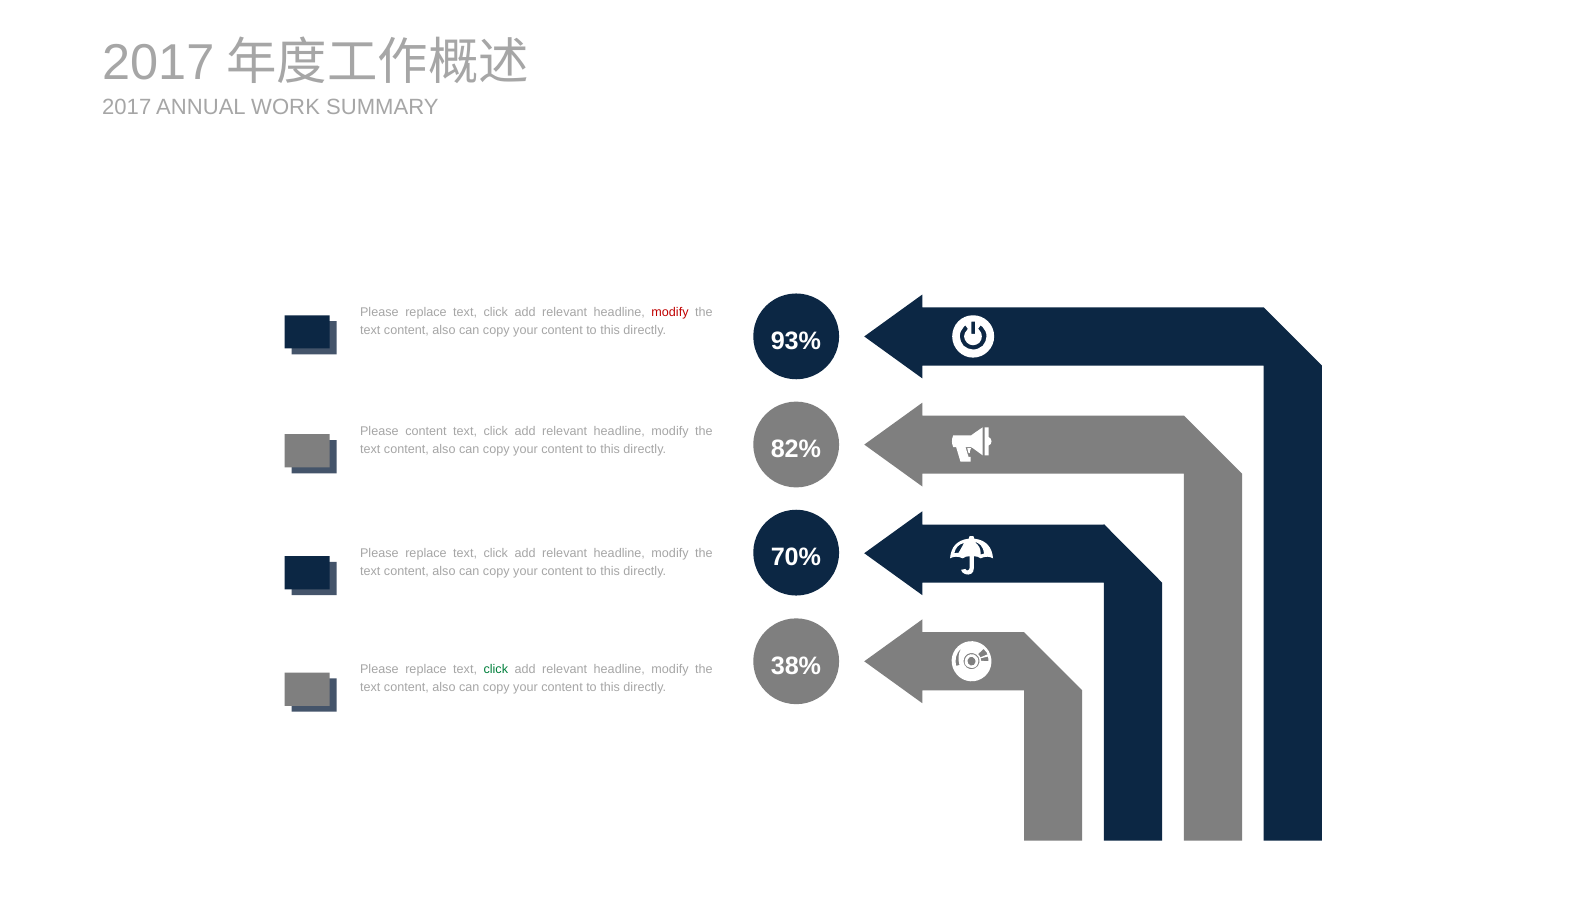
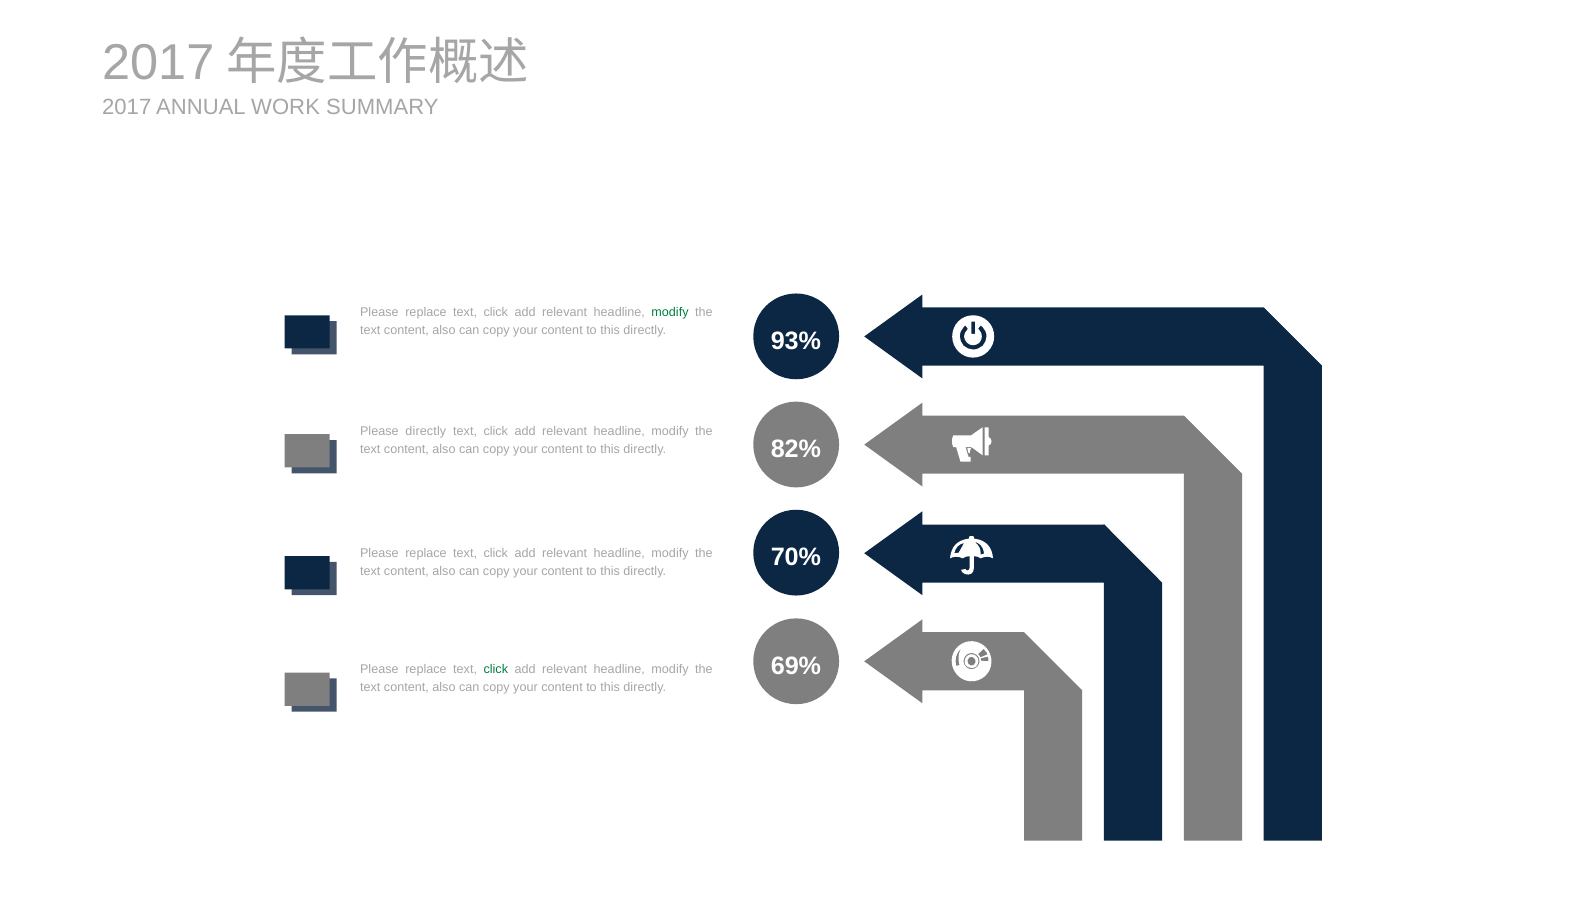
modify at (670, 312) colour: red -> green
Please content: content -> directly
38%: 38% -> 69%
